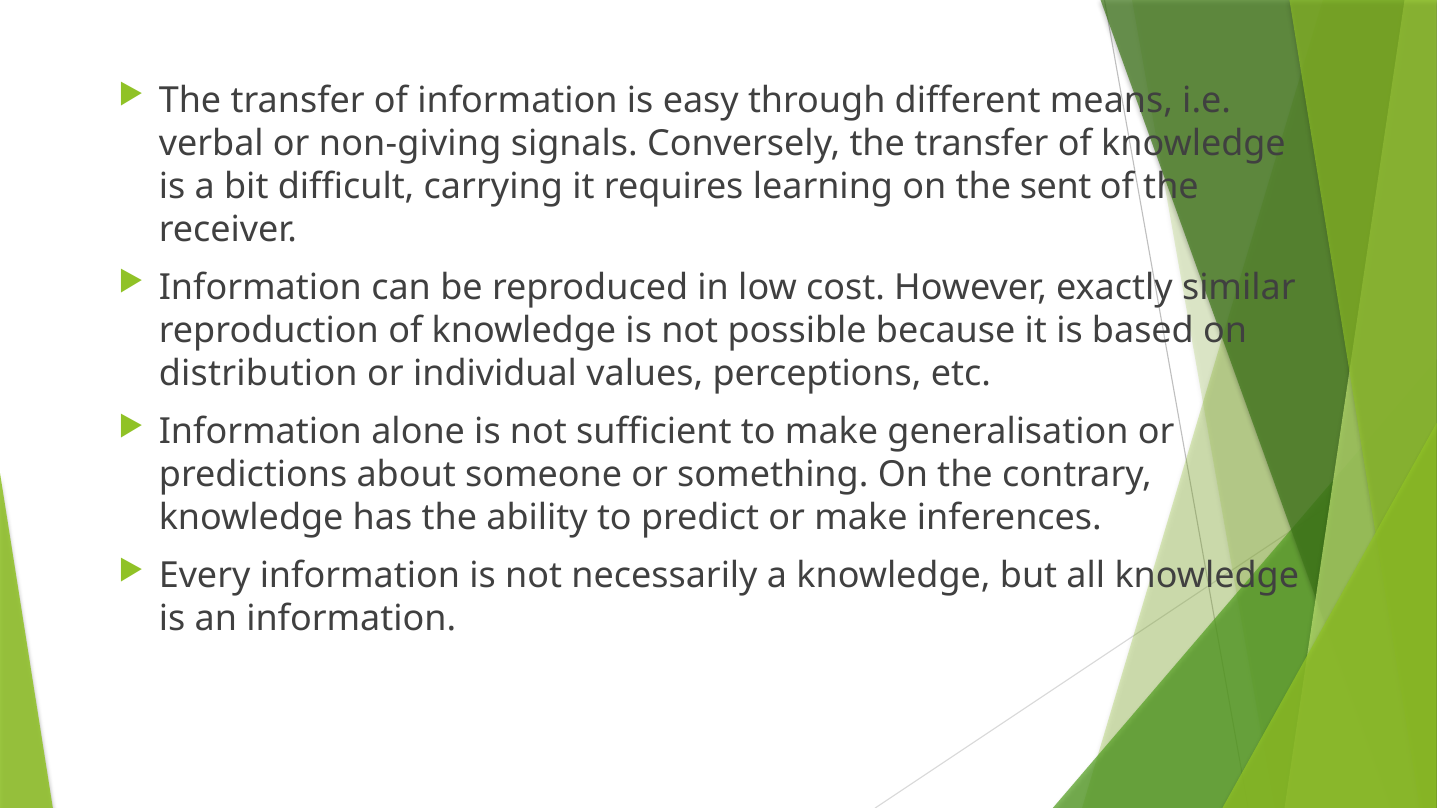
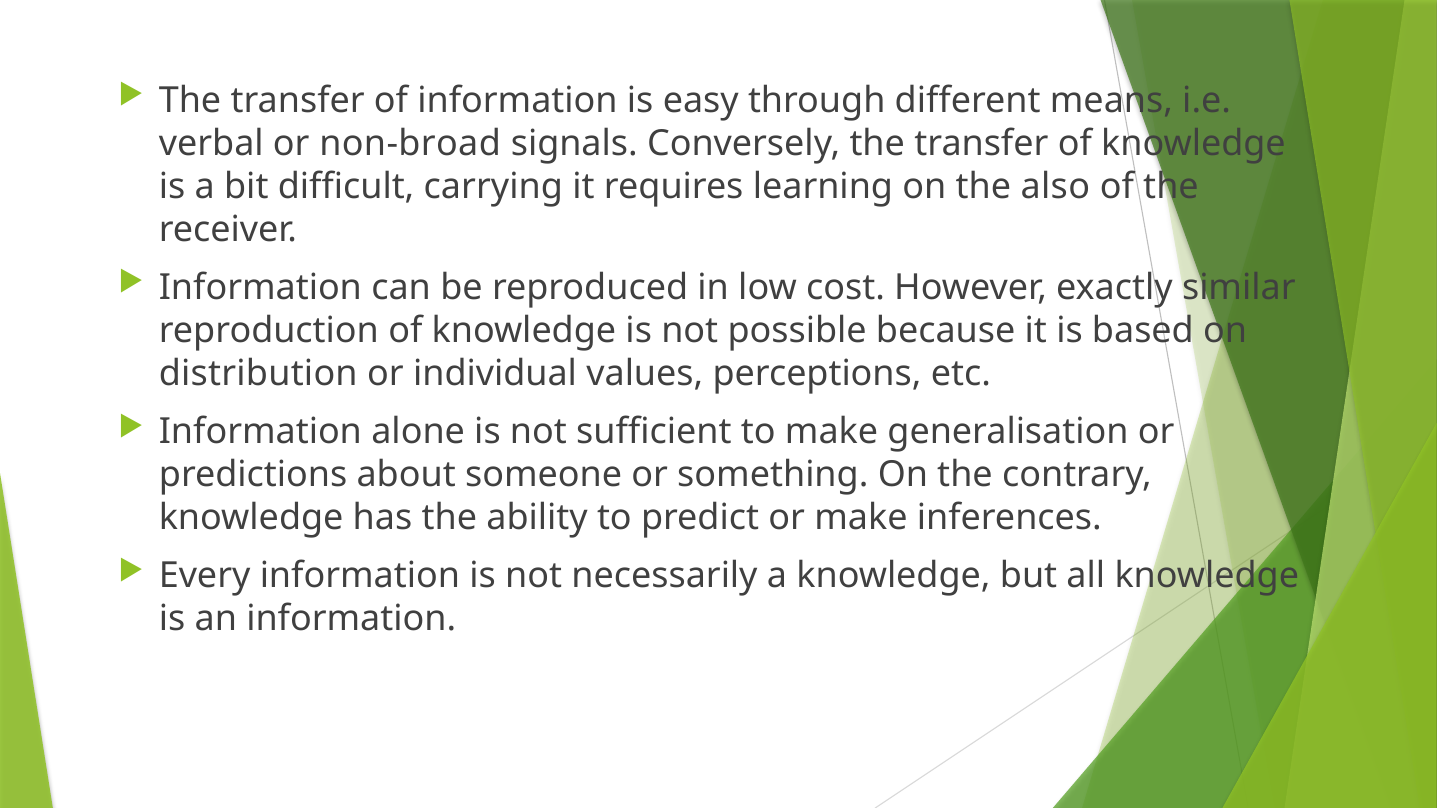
non-giving: non-giving -> non-broad
sent: sent -> also
